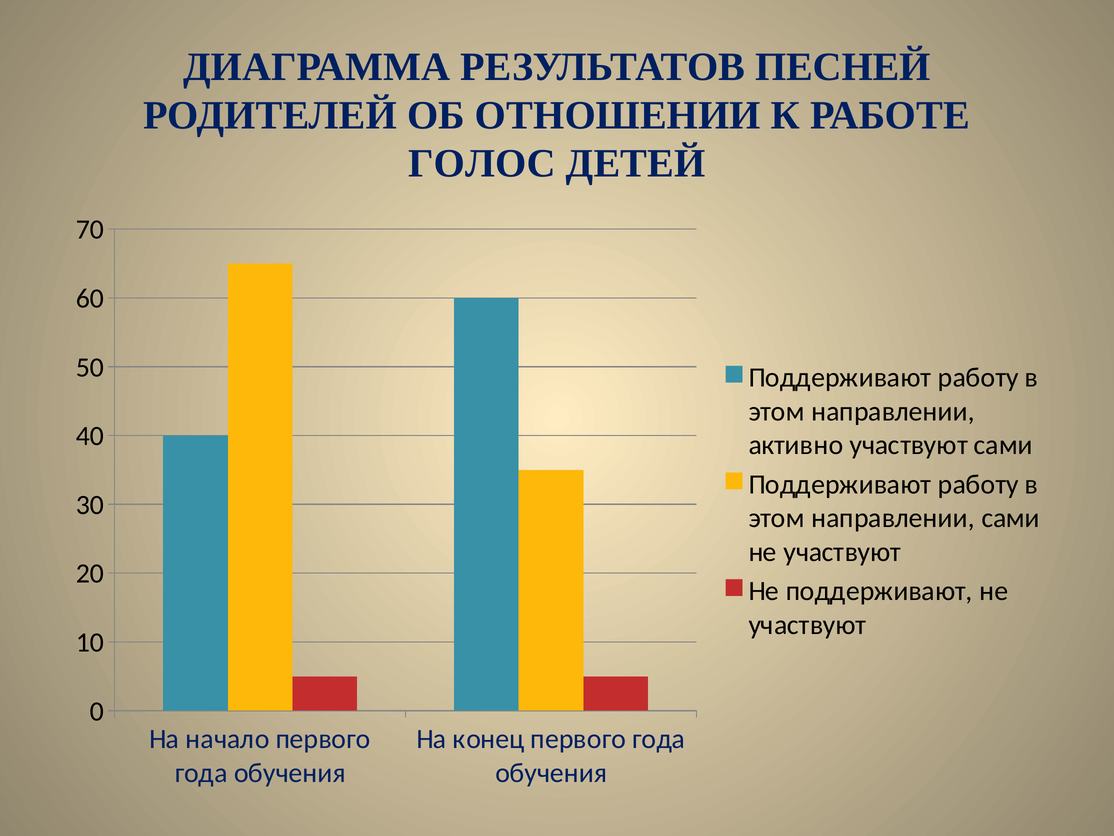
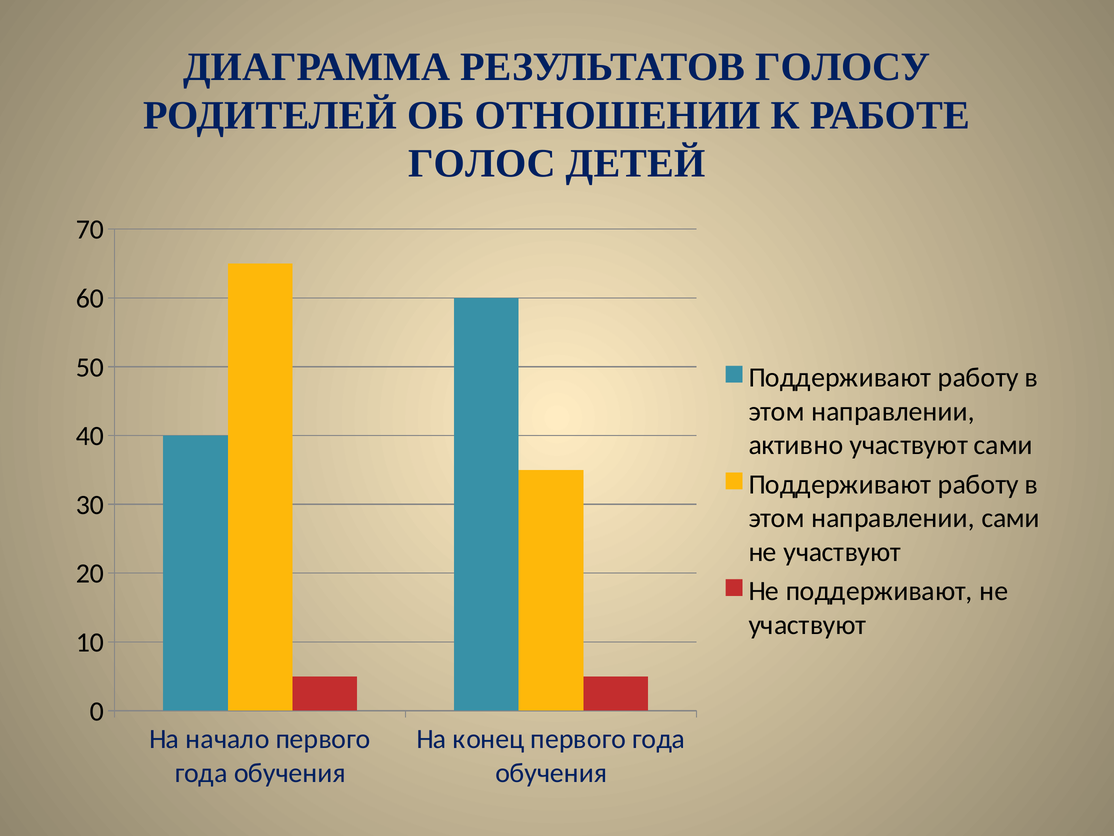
ПЕСНЕЙ: ПЕСНЕЙ -> ГОЛОСУ
